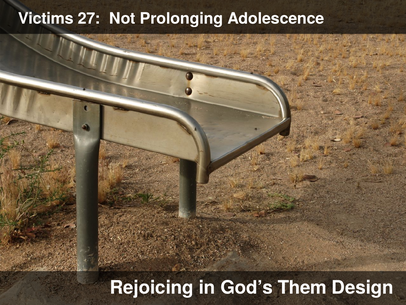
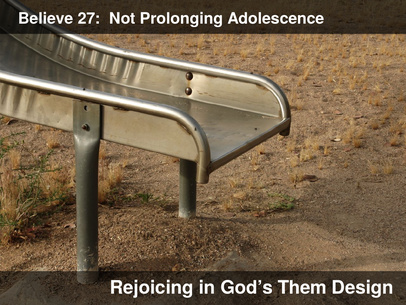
Victims: Victims -> Believe
